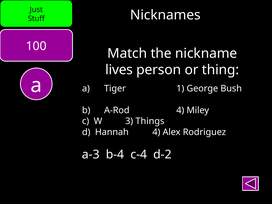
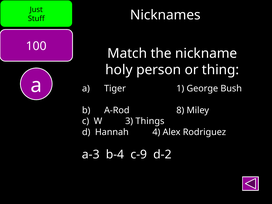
lives: lives -> holy
A-Rod 4: 4 -> 8
c-4: c-4 -> c-9
